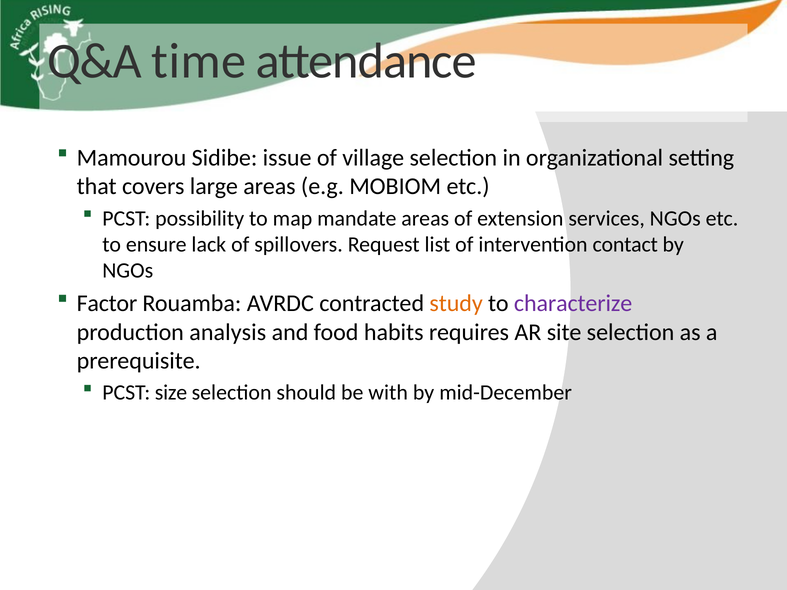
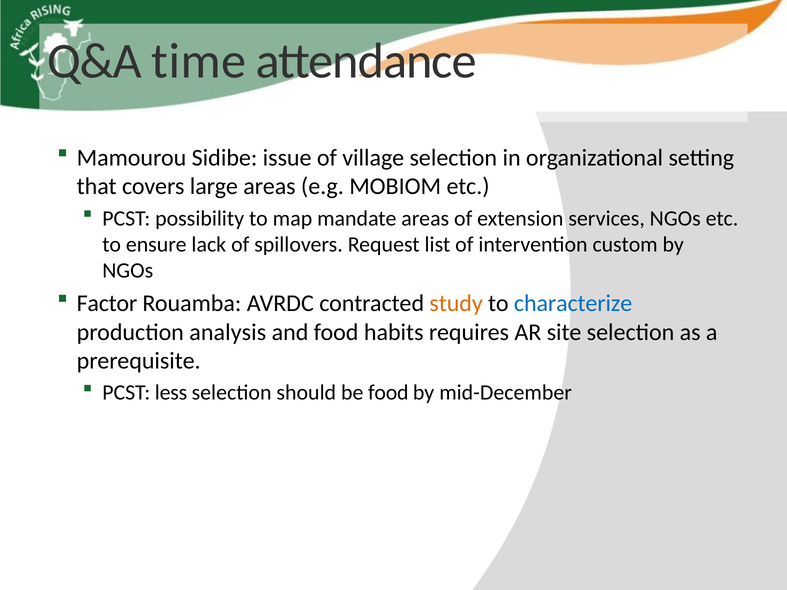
contact: contact -> custom
characterize colour: purple -> blue
size: size -> less
be with: with -> food
